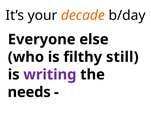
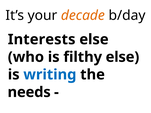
Everyone: Everyone -> Interests
filthy still: still -> else
writing colour: purple -> blue
